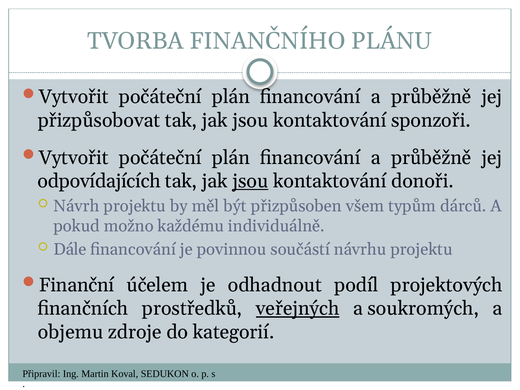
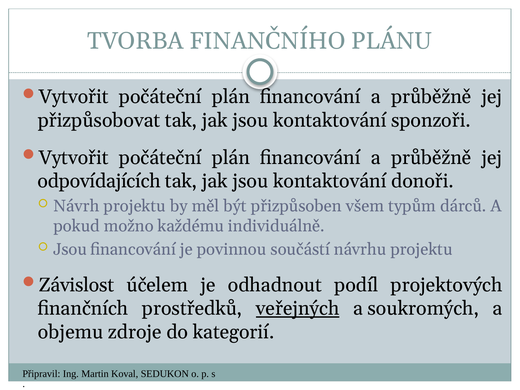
jsou at (250, 181) underline: present -> none
Dále at (70, 249): Dále -> Jsou
Finanční: Finanční -> Závislost
